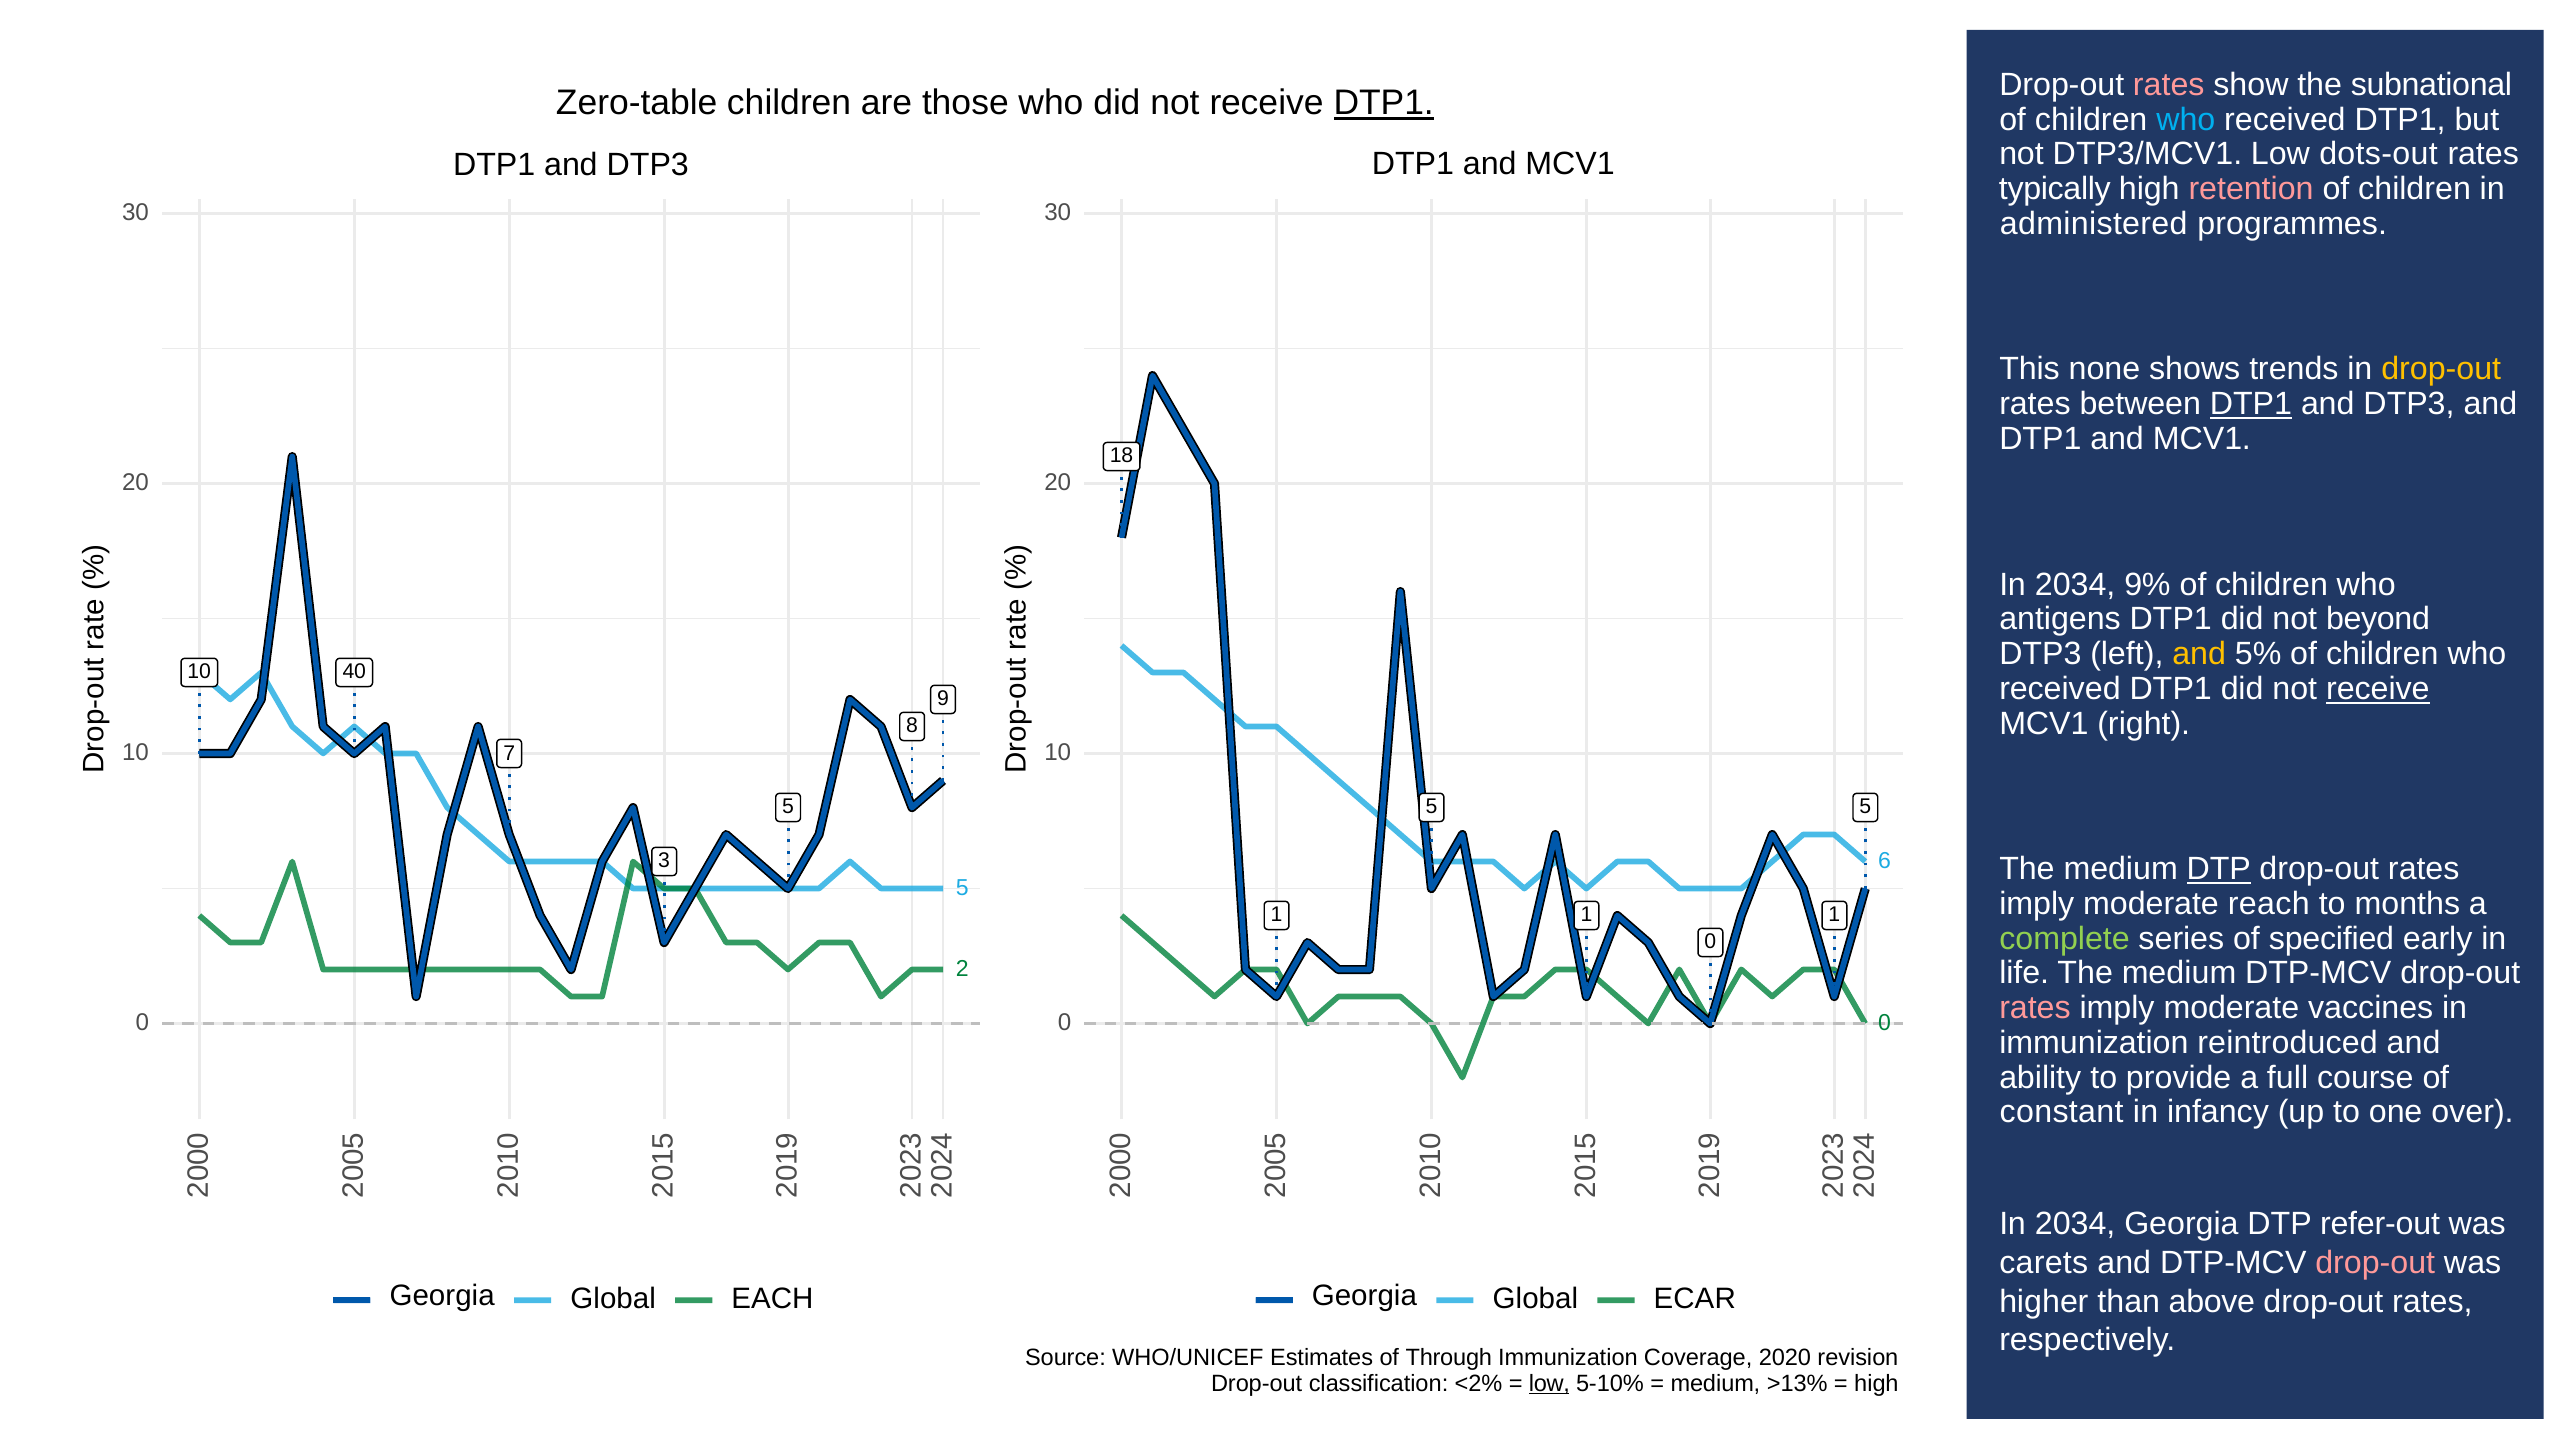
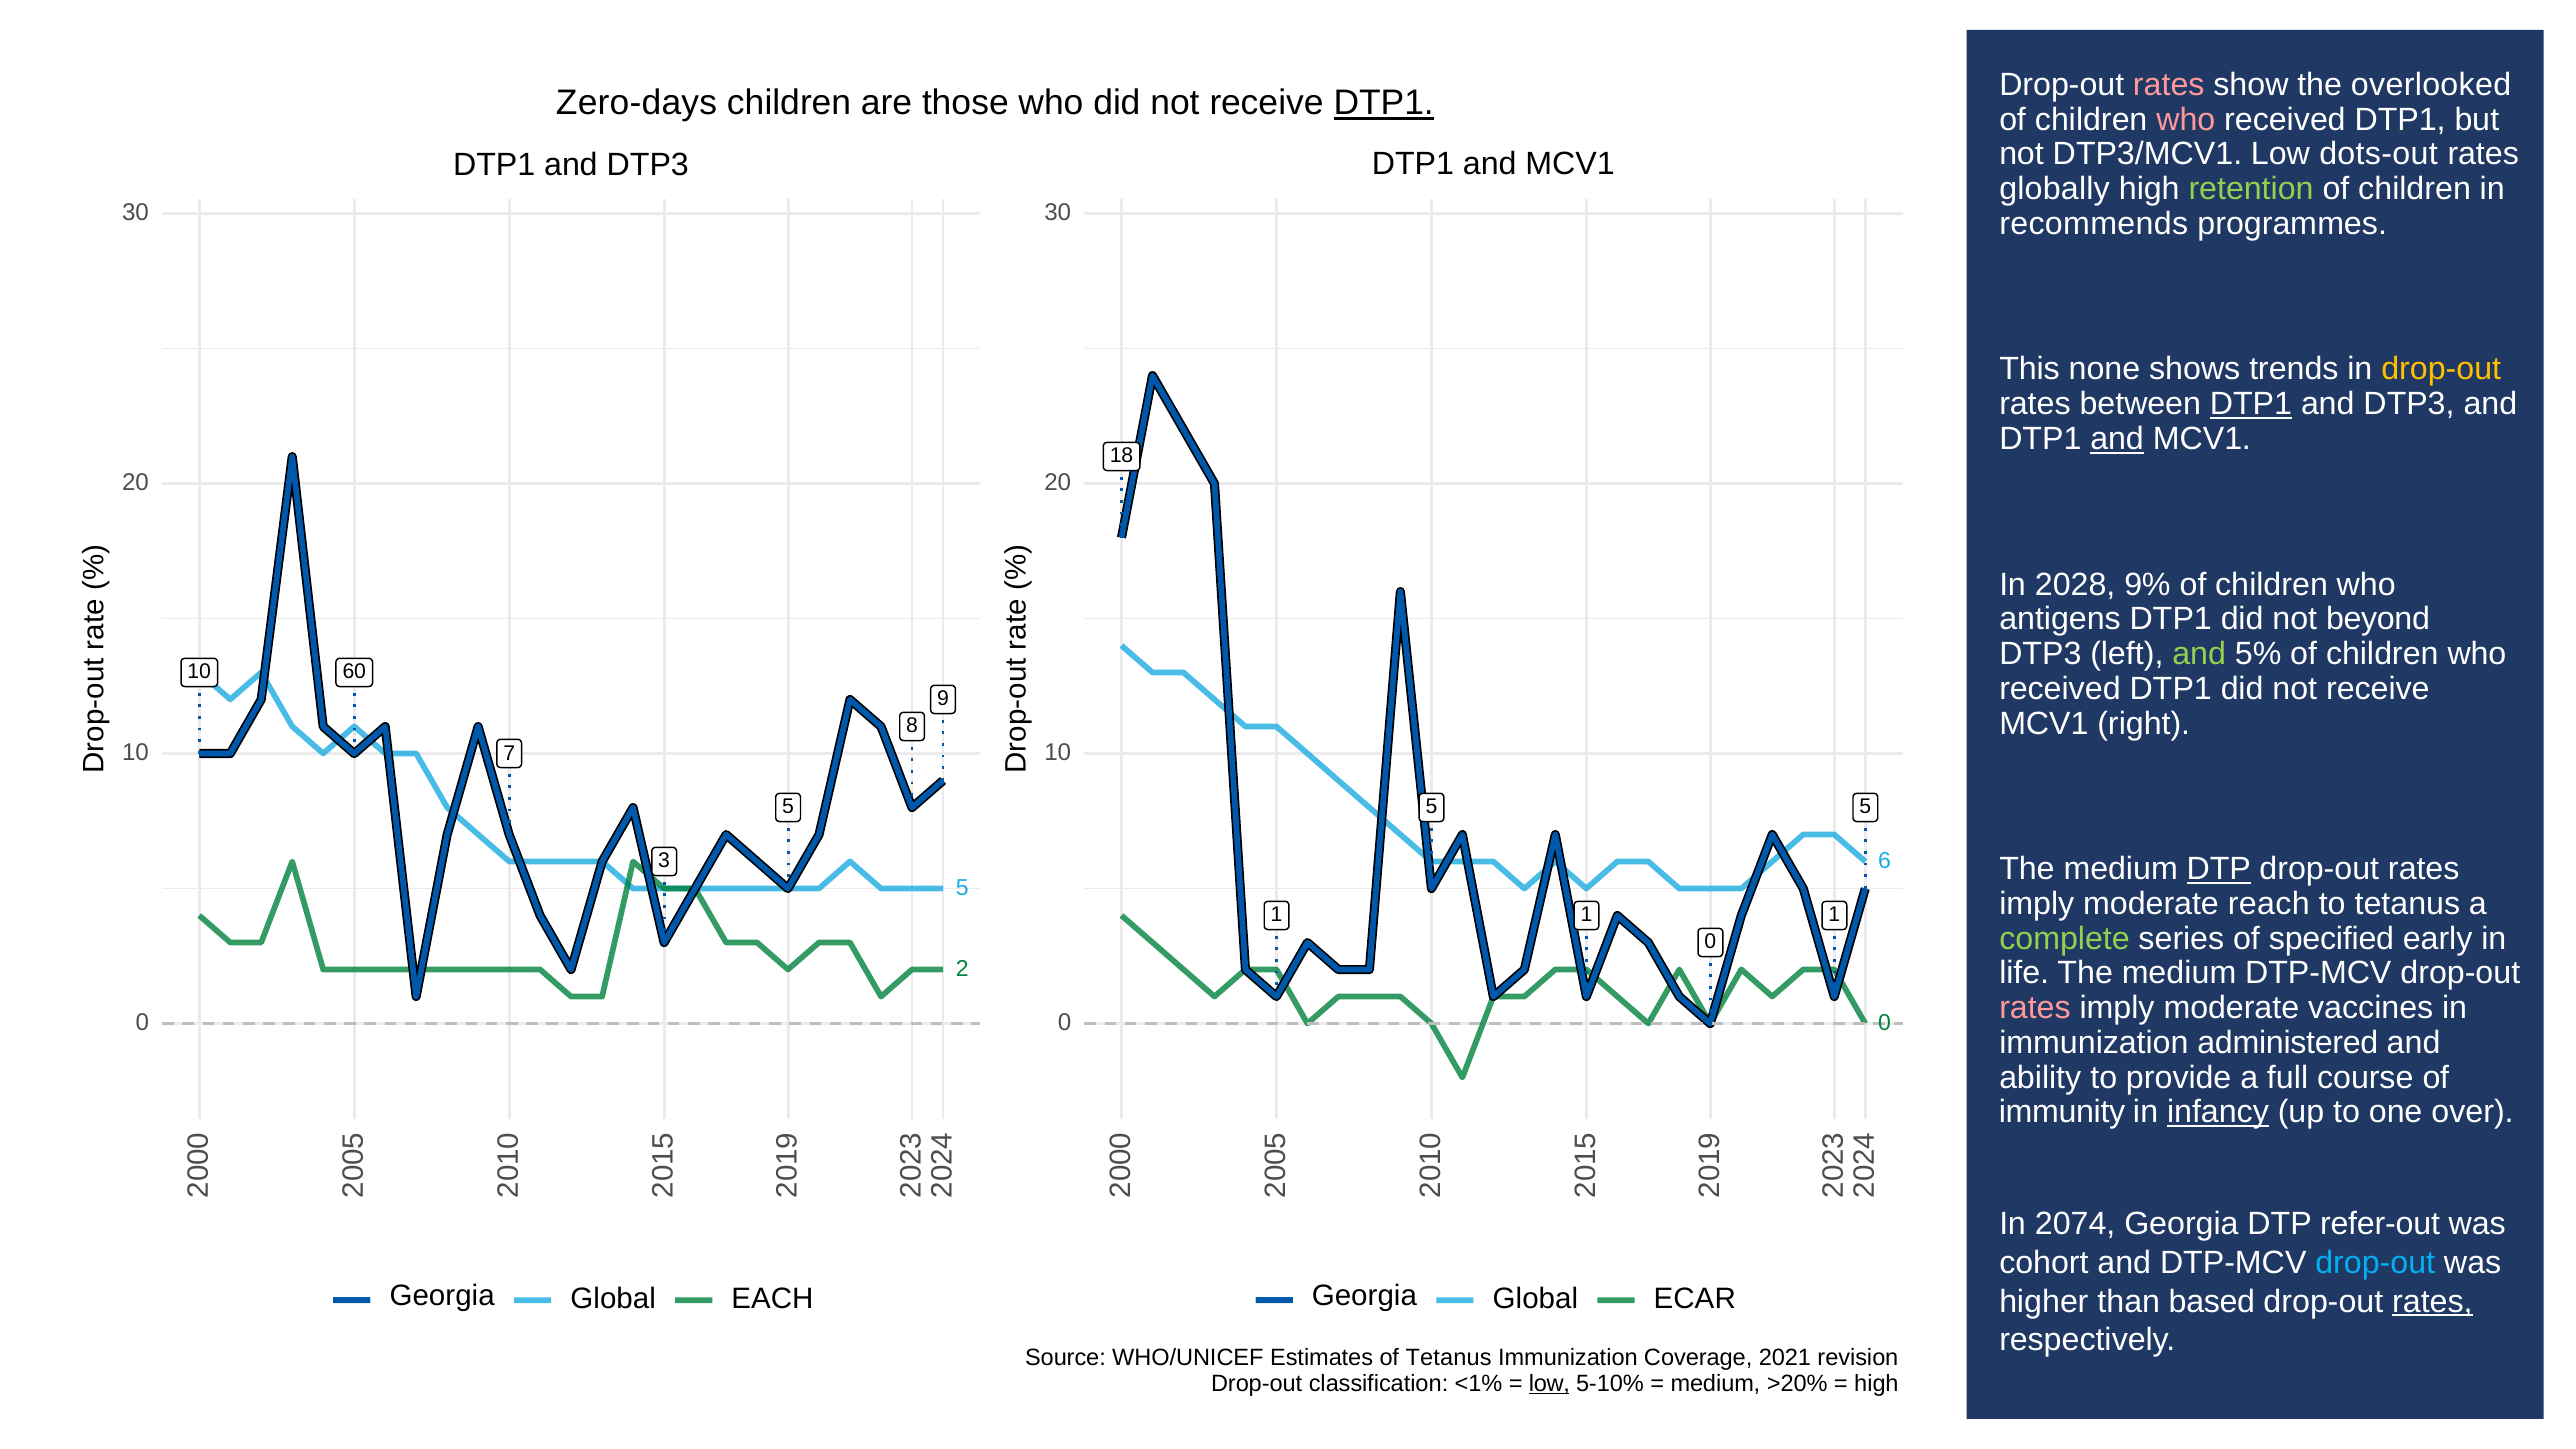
subnational: subnational -> overlooked
Zero-table: Zero-table -> Zero-days
who at (2186, 119) colour: light blue -> pink
typically: typically -> globally
retention colour: pink -> light green
administered: administered -> recommends
and at (2117, 439) underline: none -> present
2034 at (2075, 584): 2034 -> 2028
and at (2199, 654) colour: yellow -> light green
40: 40 -> 60
receive at (2378, 689) underline: present -> none
to months: months -> tetanus
reintroduced: reintroduced -> administered
constant: constant -> immunity
infancy underline: none -> present
2034 at (2075, 1224): 2034 -> 2074
carets: carets -> cohort
drop-out at (2375, 1263) colour: pink -> light blue
above: above -> based
rates at (2432, 1302) underline: none -> present
of Through: Through -> Tetanus
2020: 2020 -> 2021
<2%: <2% -> <1%
>13%: >13% -> >20%
